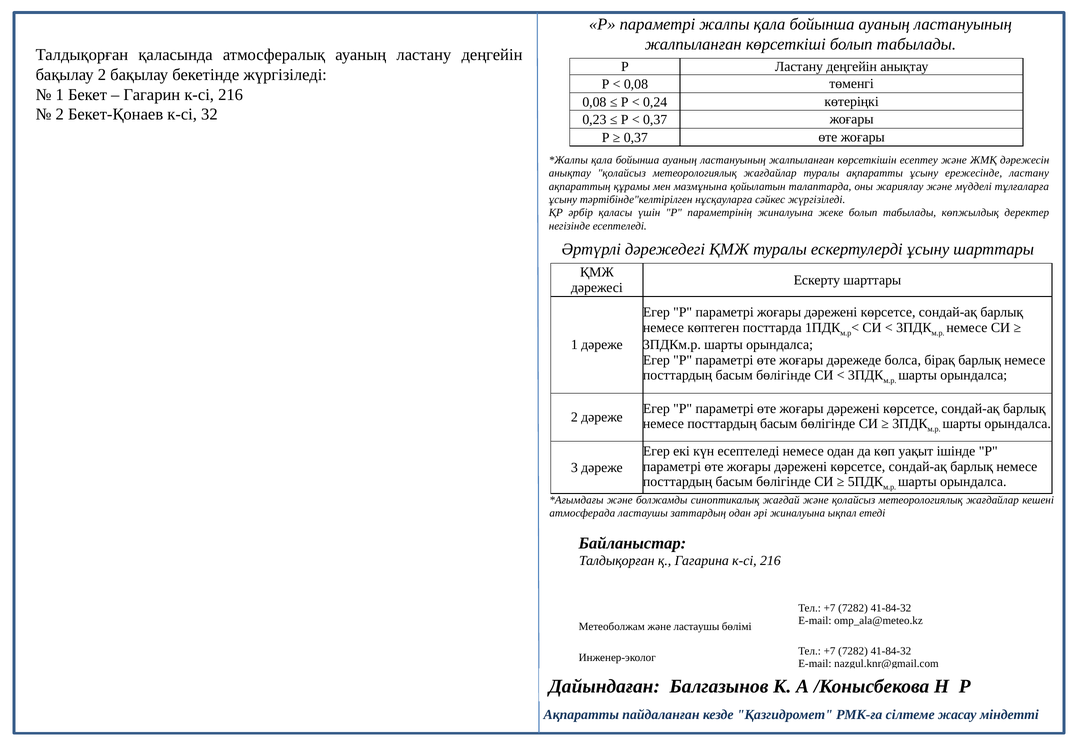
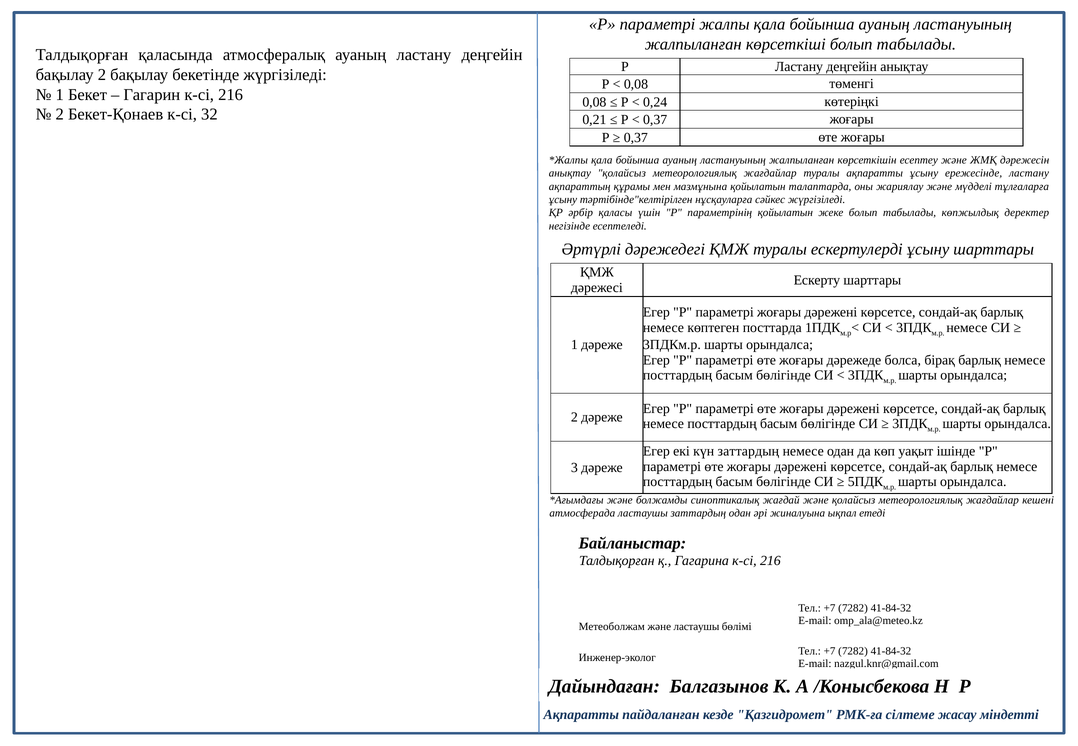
0,23: 0,23 -> 0,21
параметрінің жиналуына: жиналуына -> қойылатын
күн есептеледі: есептеледі -> заттардың
